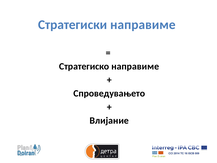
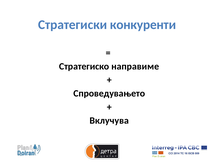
Стратегиски направиме: направиме -> конкуренти
Влијание: Влијание -> Вклучува
